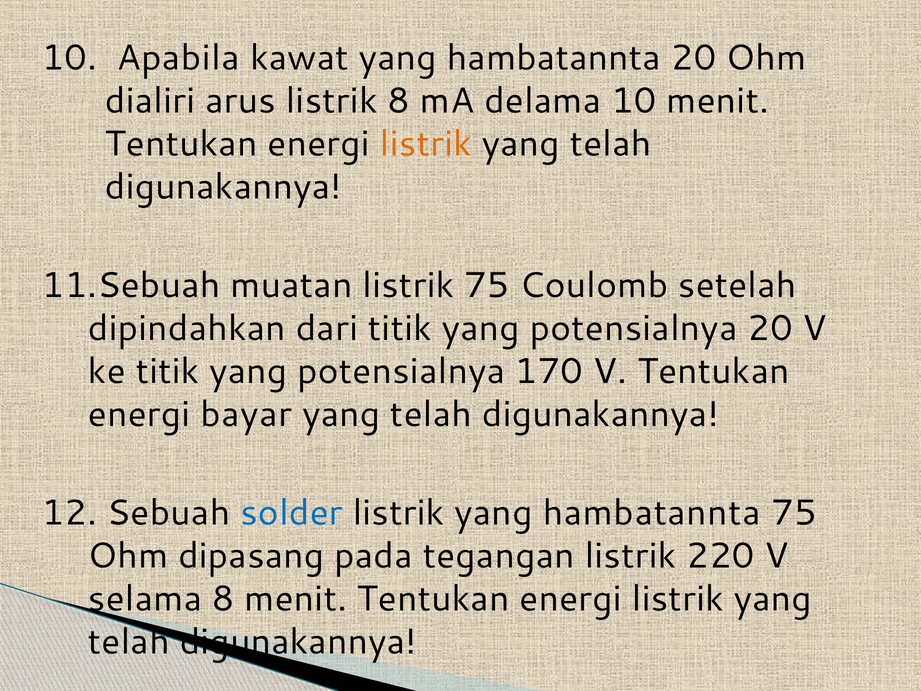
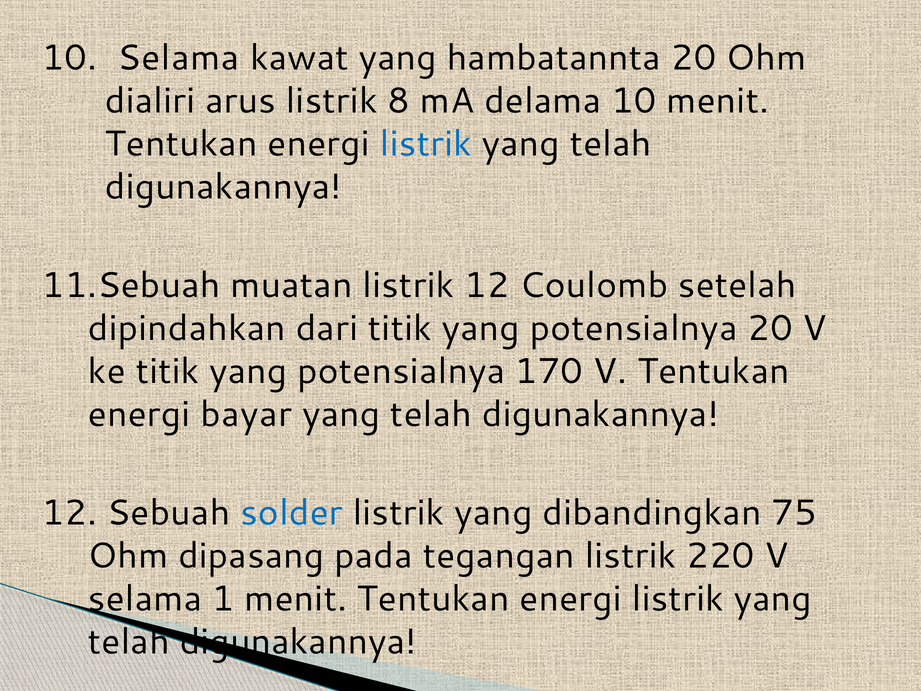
10 Apabila: Apabila -> Selama
listrik at (426, 144) colour: orange -> blue
listrik 75: 75 -> 12
listrik yang hambatannta: hambatannta -> dibandingkan
selama 8: 8 -> 1
